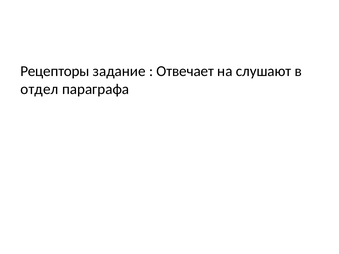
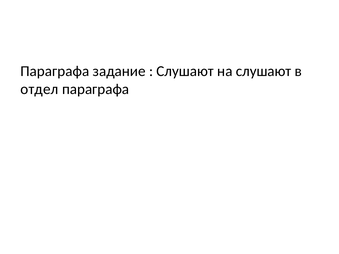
Рецепторы at (55, 71): Рецепторы -> Параграфа
Отвечает at (185, 71): Отвечает -> Слушают
